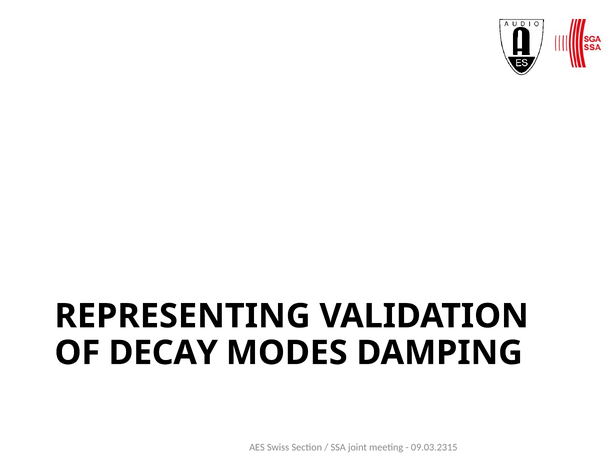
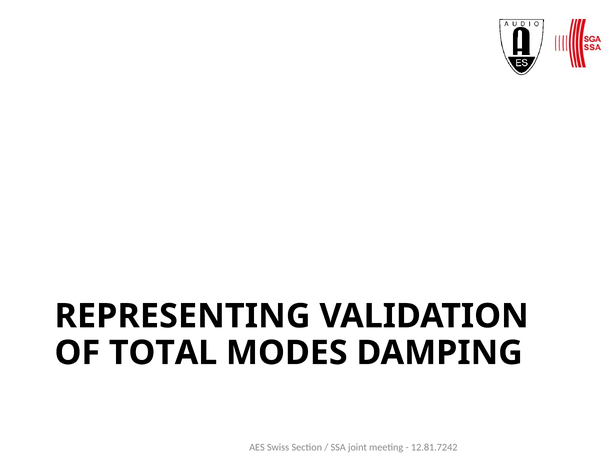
DECAY: DECAY -> TOTAL
09.03.2315: 09.03.2315 -> 12.81.7242
